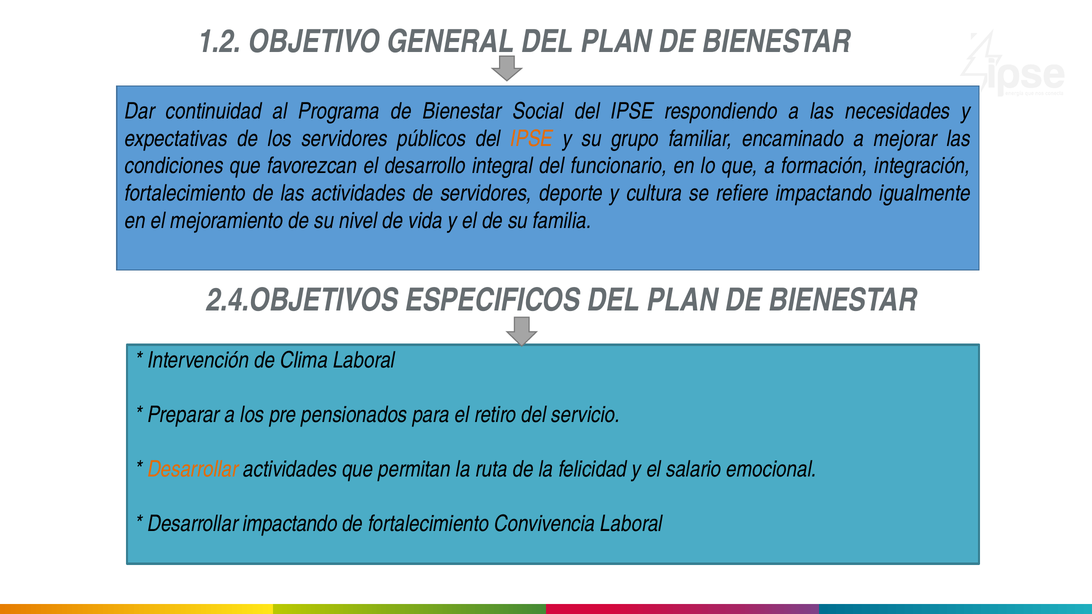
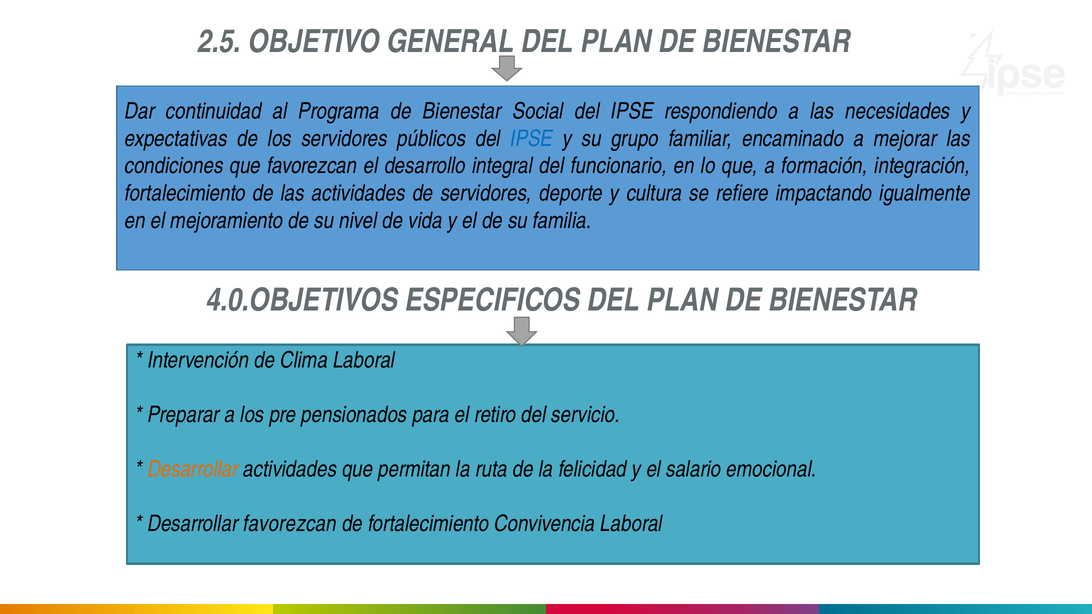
1.2: 1.2 -> 2.5
IPSE at (532, 139) colour: orange -> blue
2.4.OBJETIVOS: 2.4.OBJETIVOS -> 4.0.OBJETIVOS
Desarrollar impactando: impactando -> favorezcan
